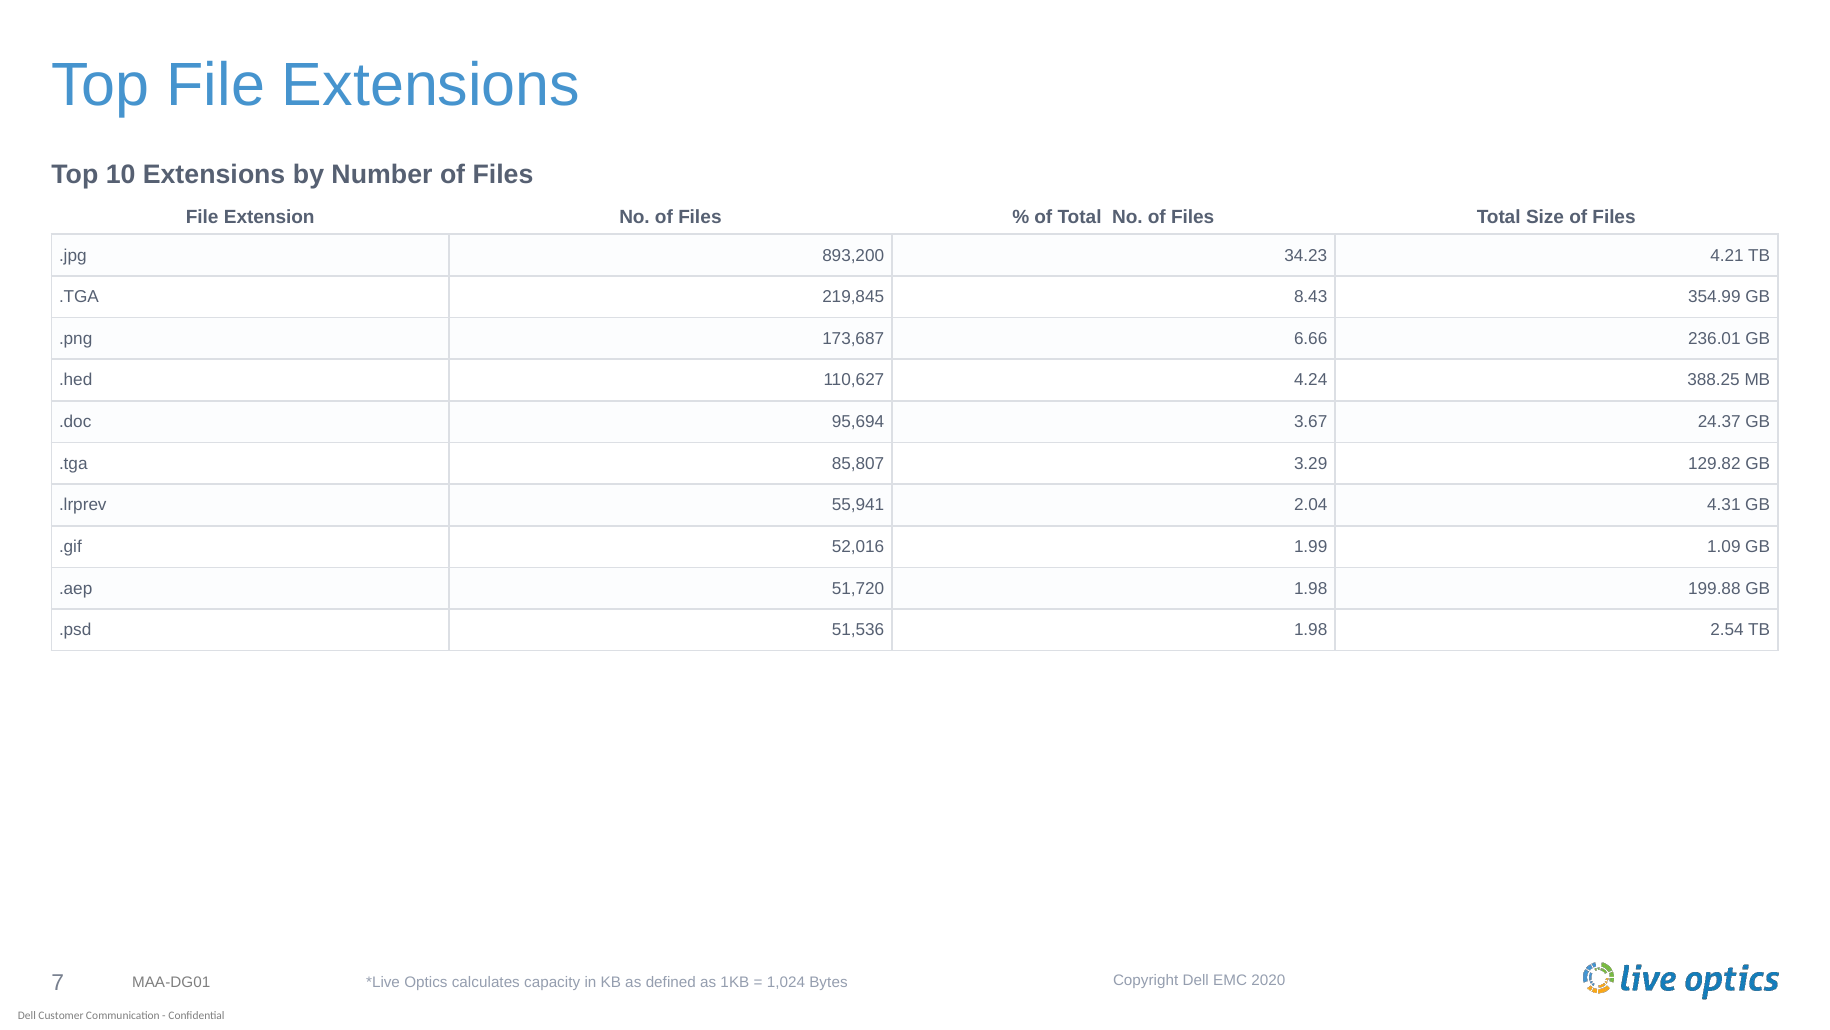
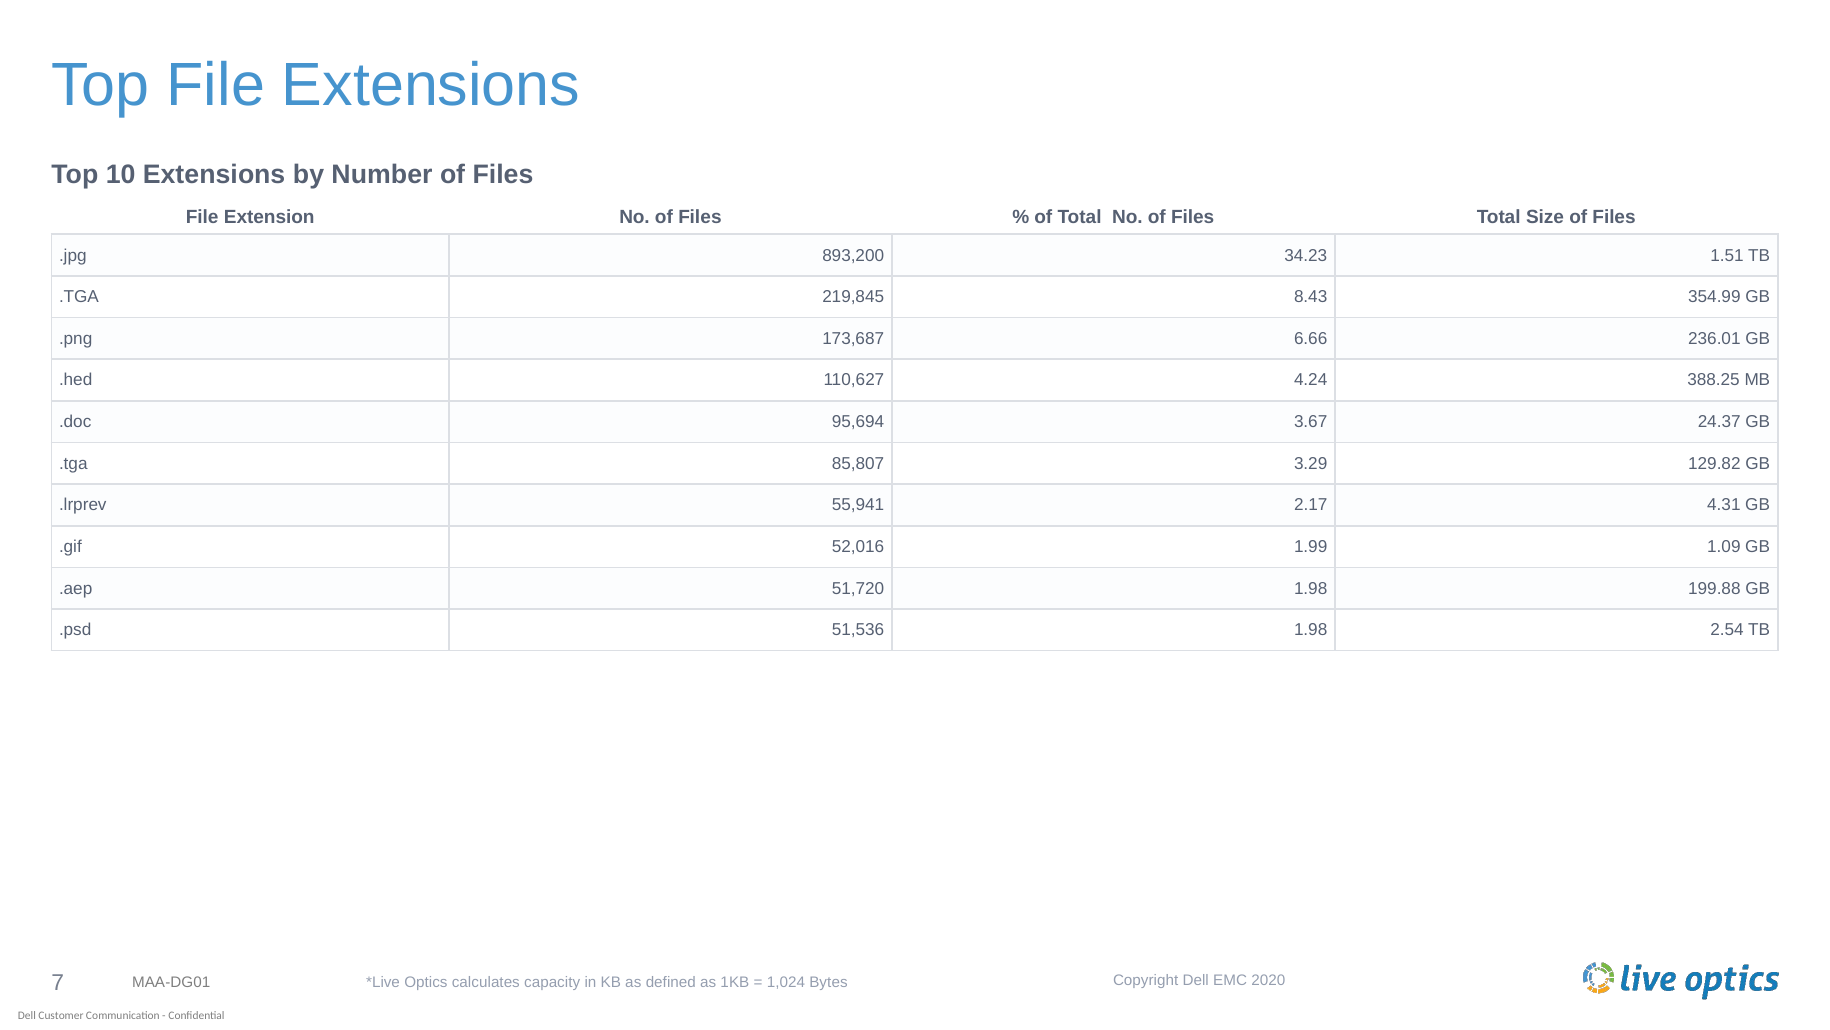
4.21: 4.21 -> 1.51
2.04: 2.04 -> 2.17
